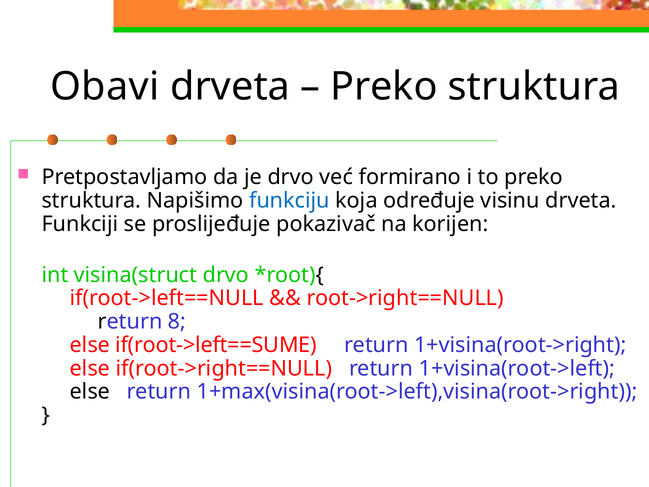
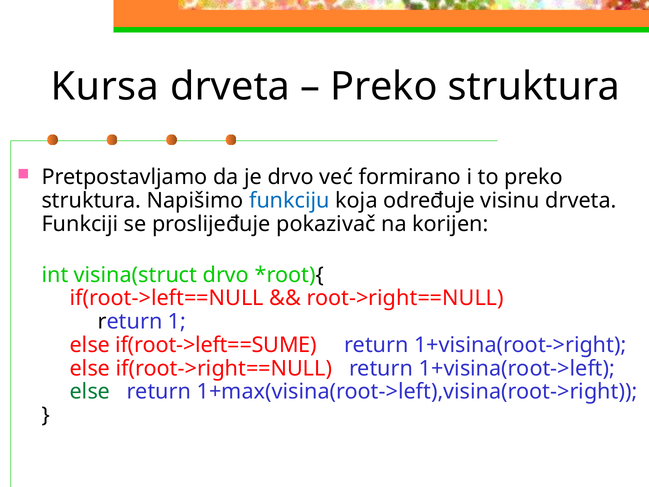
Obavi: Obavi -> Kursa
8: 8 -> 1
else at (90, 392) colour: black -> green
